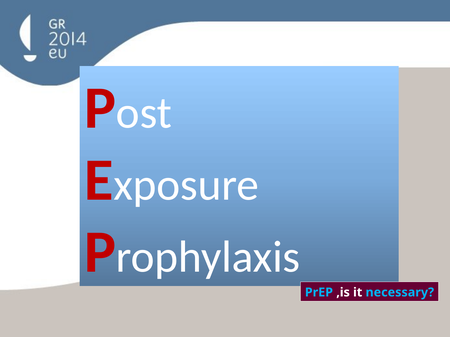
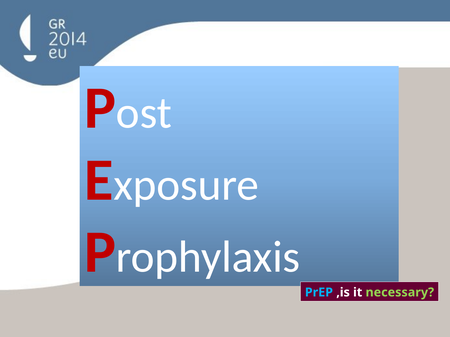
necessary colour: light blue -> light green
